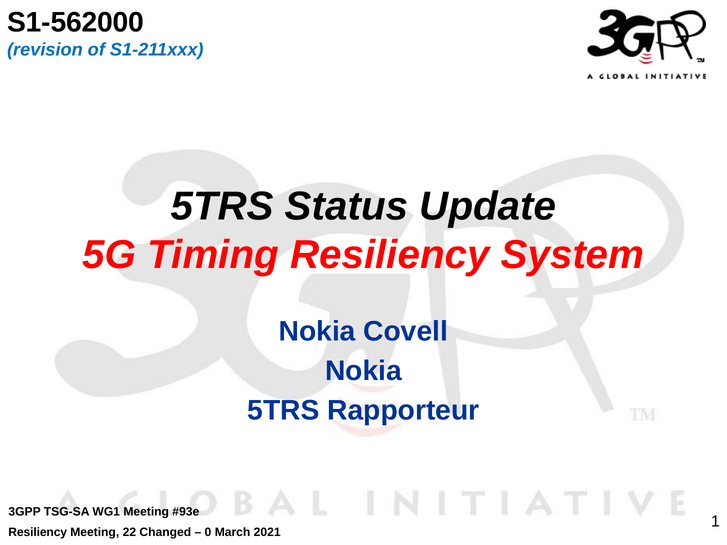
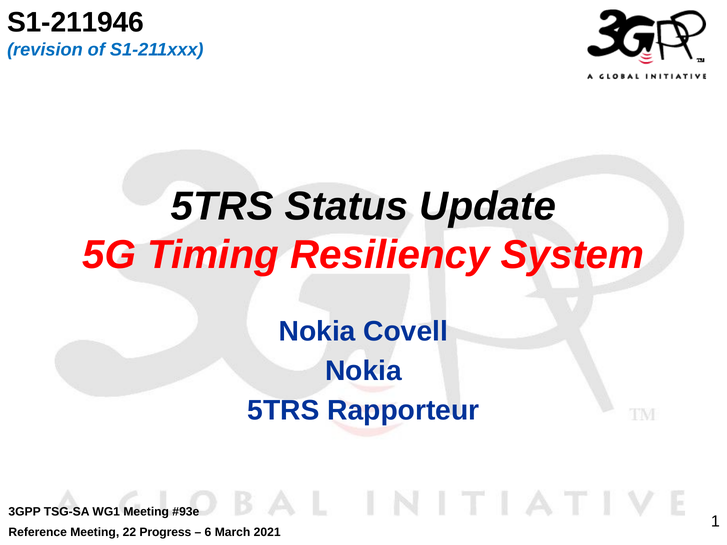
S1-562000: S1-562000 -> S1-211946
Resiliency at (38, 532): Resiliency -> Reference
Changed: Changed -> Progress
0: 0 -> 6
